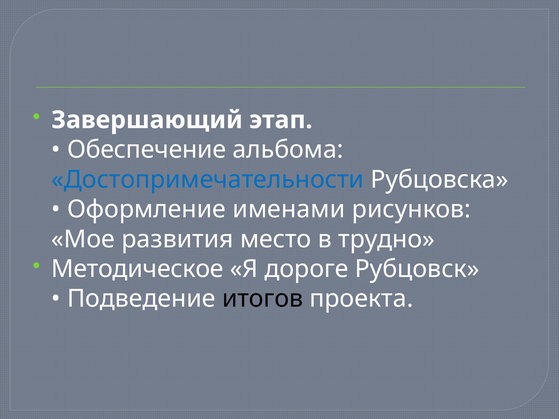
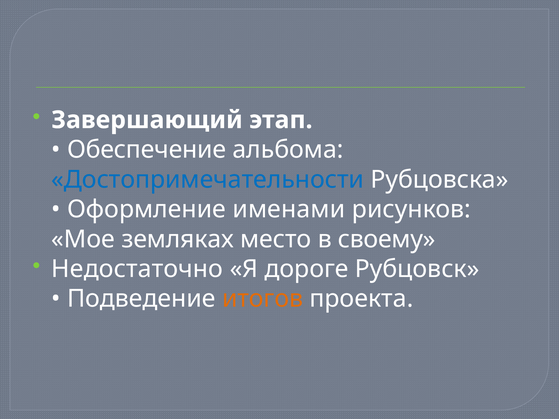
развития: развития -> земляках
трудно: трудно -> своему
Методическое: Методическое -> Недостаточно
итогов colour: black -> orange
